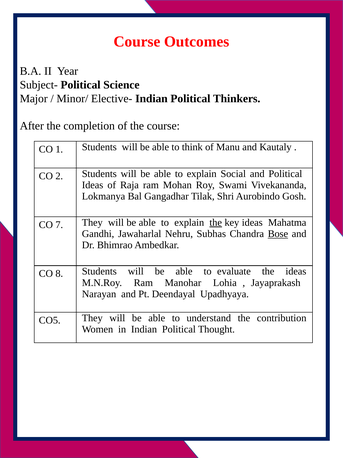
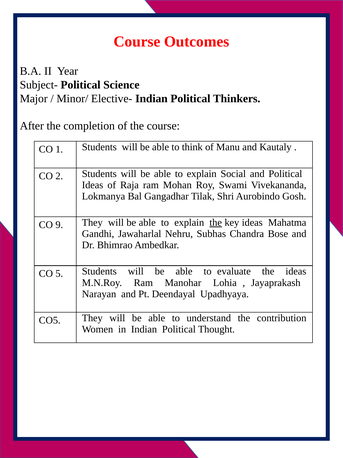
7: 7 -> 9
Bose underline: present -> none
8: 8 -> 5
